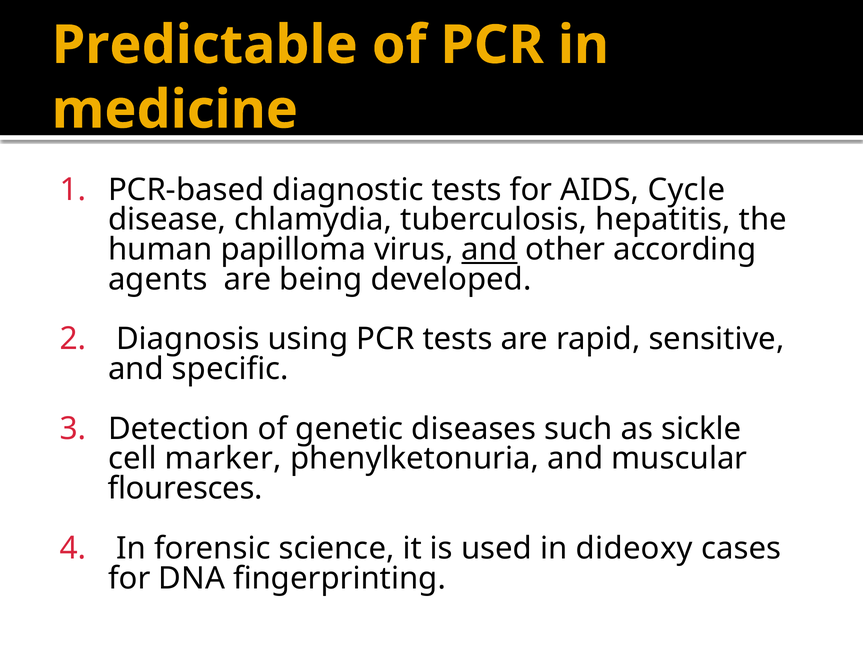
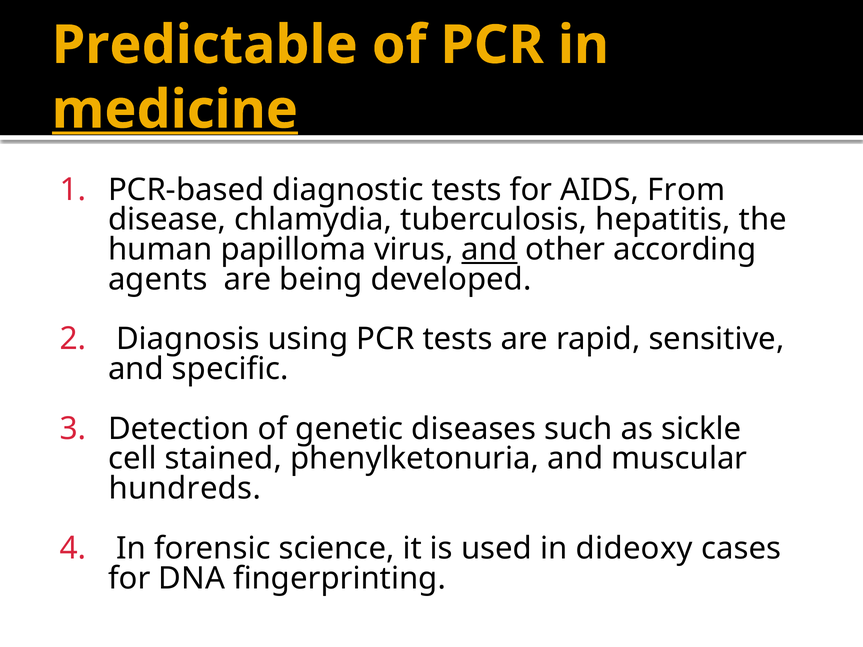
medicine underline: none -> present
Cycle: Cycle -> From
marker: marker -> stained
flouresces: flouresces -> hundreds
